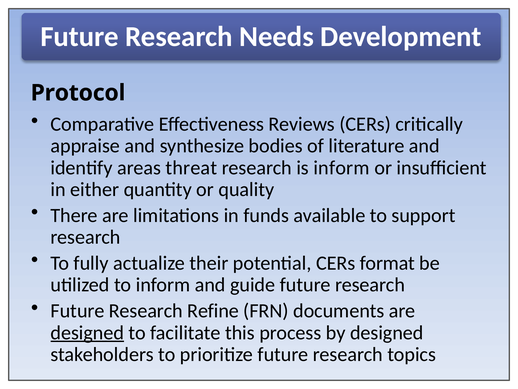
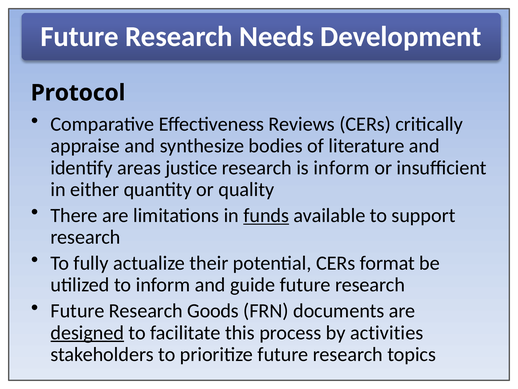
threat: threat -> justice
funds underline: none -> present
Refine: Refine -> Goods
by designed: designed -> activities
